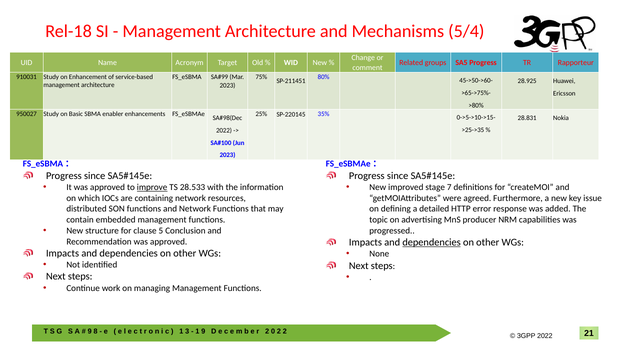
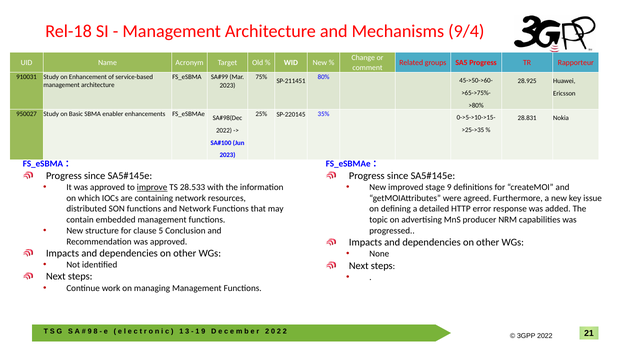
5/4: 5/4 -> 9/4
stage 7: 7 -> 9
dependencies at (432, 243) underline: present -> none
